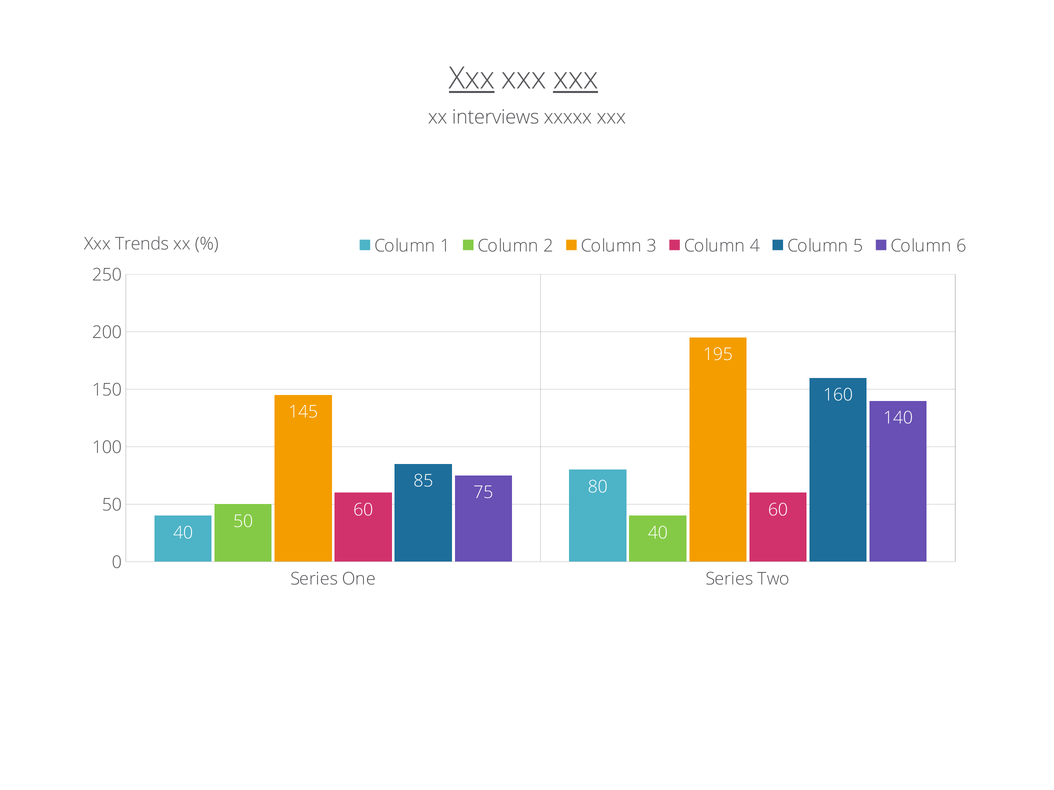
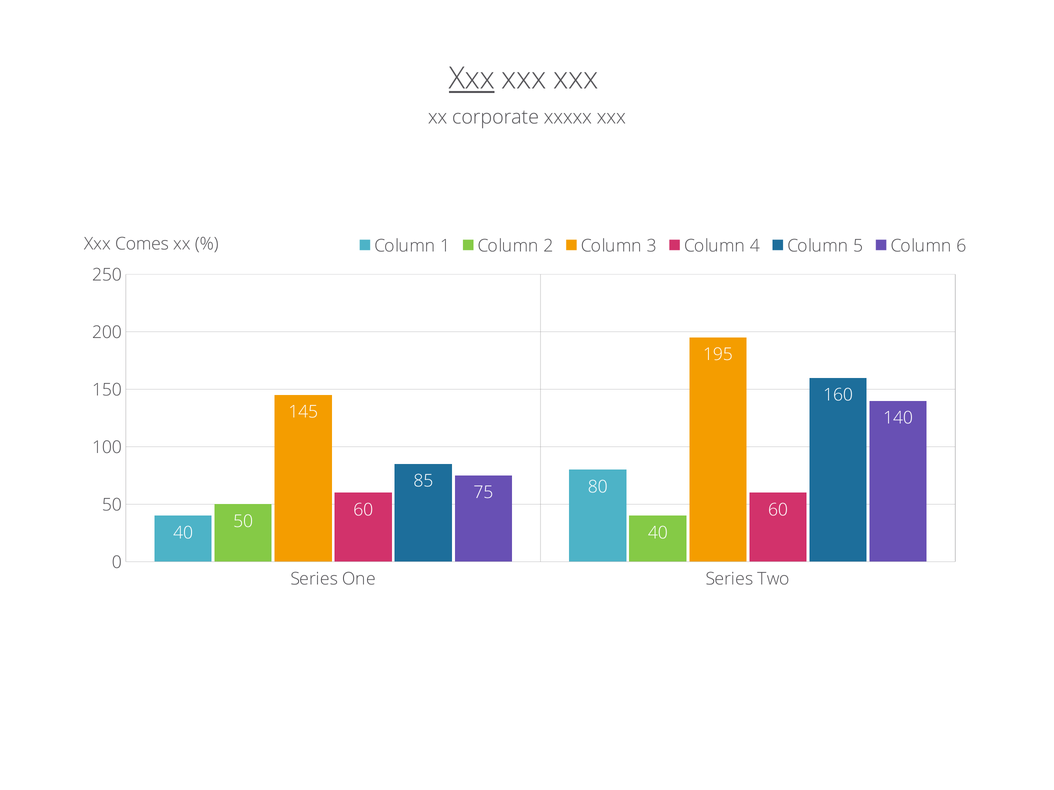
xxx at (576, 79) underline: present -> none
interviews: interviews -> corporate
Trends: Trends -> Comes
